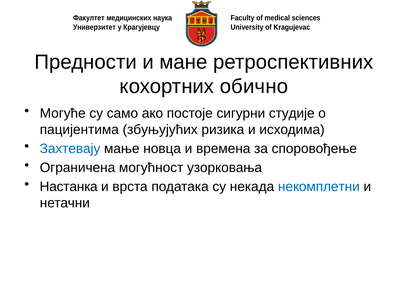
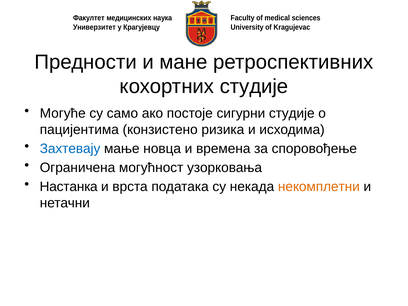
кохортних обично: обично -> студије
збуњујућих: збуњујућих -> конзистено
некомплетни colour: blue -> orange
